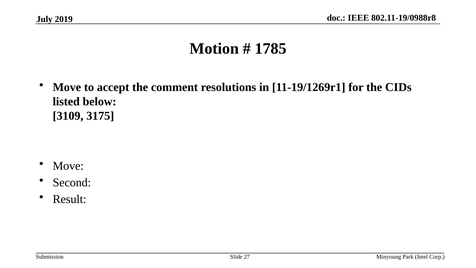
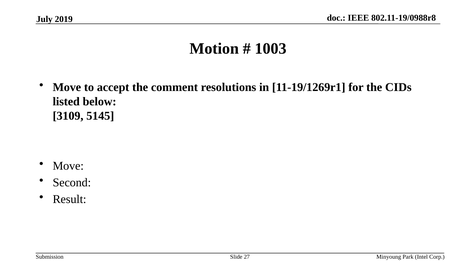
1785: 1785 -> 1003
3175: 3175 -> 5145
